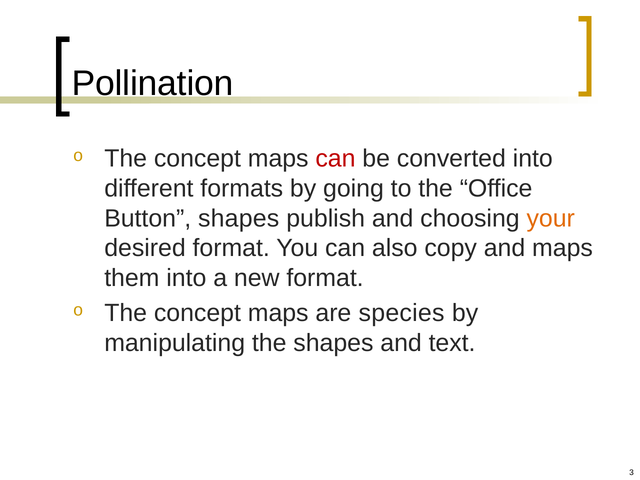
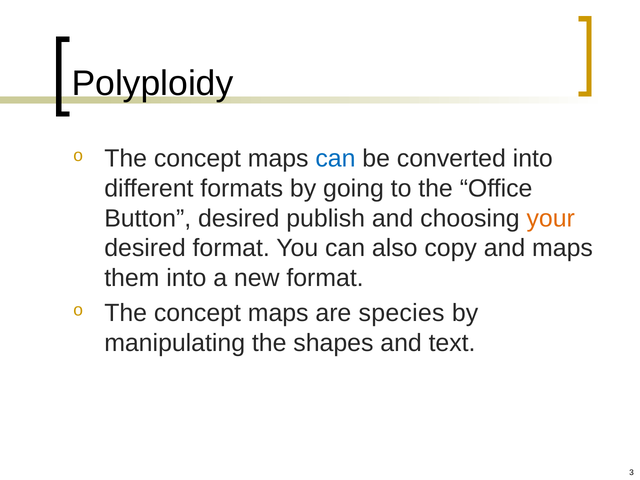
Pollination: Pollination -> Polyploidy
can at (335, 159) colour: red -> blue
Button shapes: shapes -> desired
